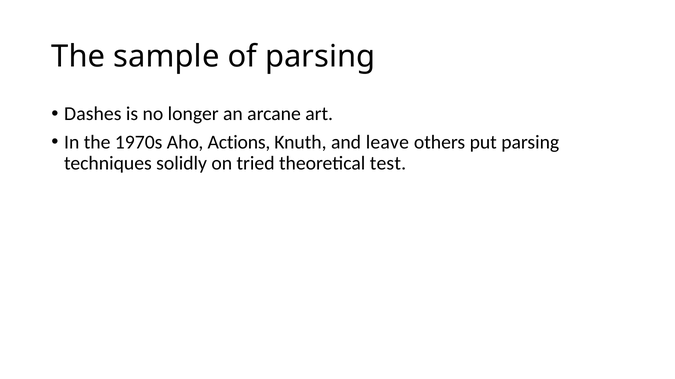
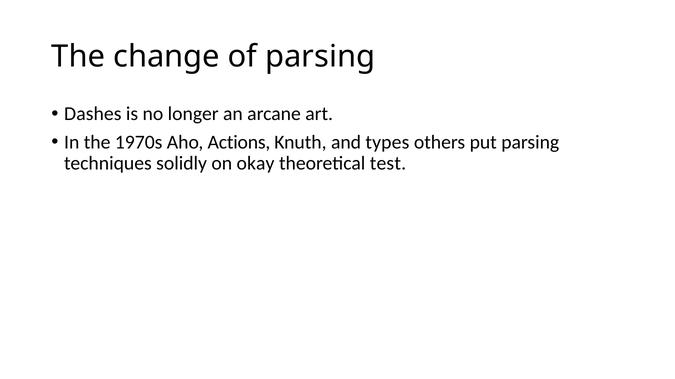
sample: sample -> change
leave: leave -> types
tried: tried -> okay
